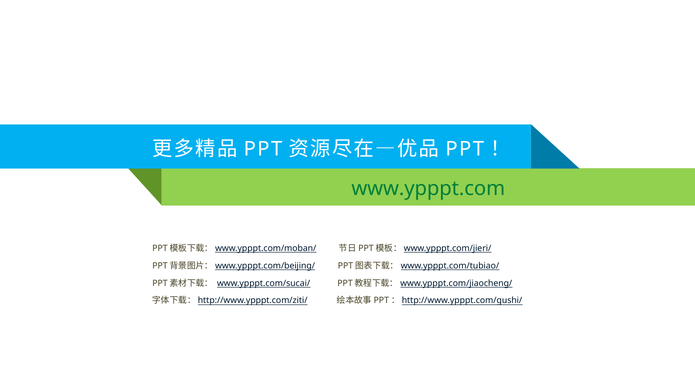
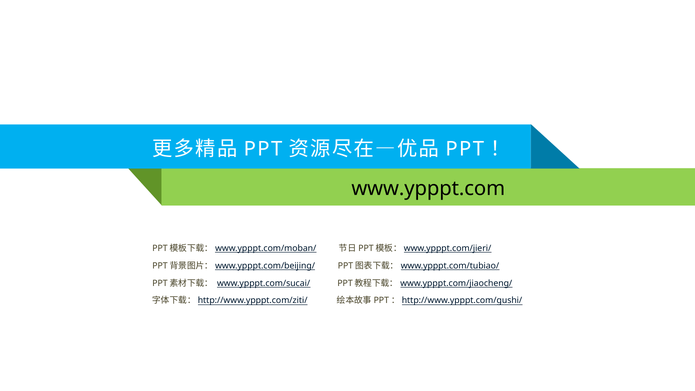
www.ypppt.com colour: green -> black
